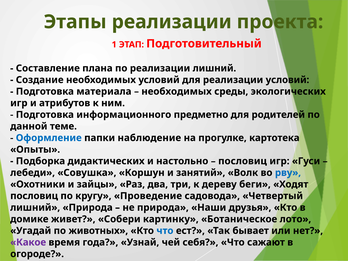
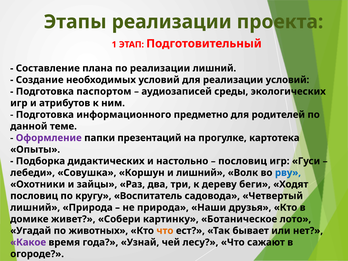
материала: материала -> паспортом
необходимых at (177, 91): необходимых -> аудиозаписей
Оформление colour: blue -> purple
наблюдение: наблюдение -> презентаций
и занятий: занятий -> лишний
Проведение: Проведение -> Воспитатель
что at (165, 231) colour: blue -> orange
себя: себя -> лесу
